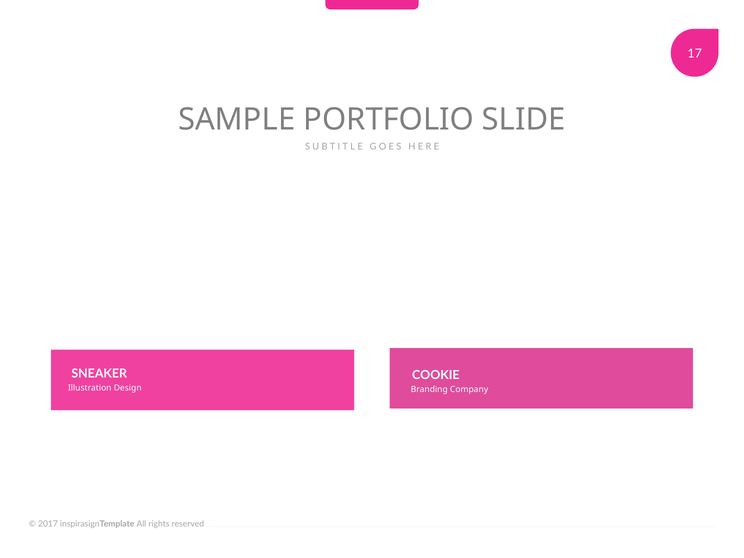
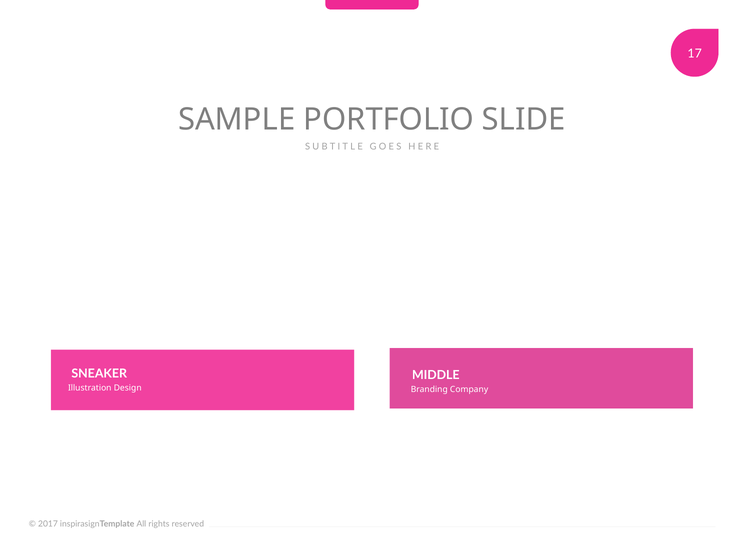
COOKIE: COOKIE -> MIDDLE
